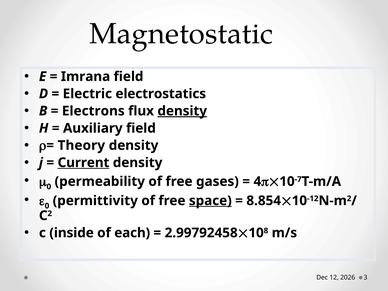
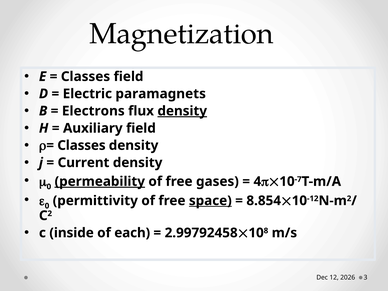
Magnetostatic: Magnetostatic -> Magnetization
Imrana at (86, 77): Imrana -> Classes
electrostatics: electrostatics -> paramagnets
Theory at (81, 145): Theory -> Classes
Current underline: present -> none
permeability underline: none -> present
